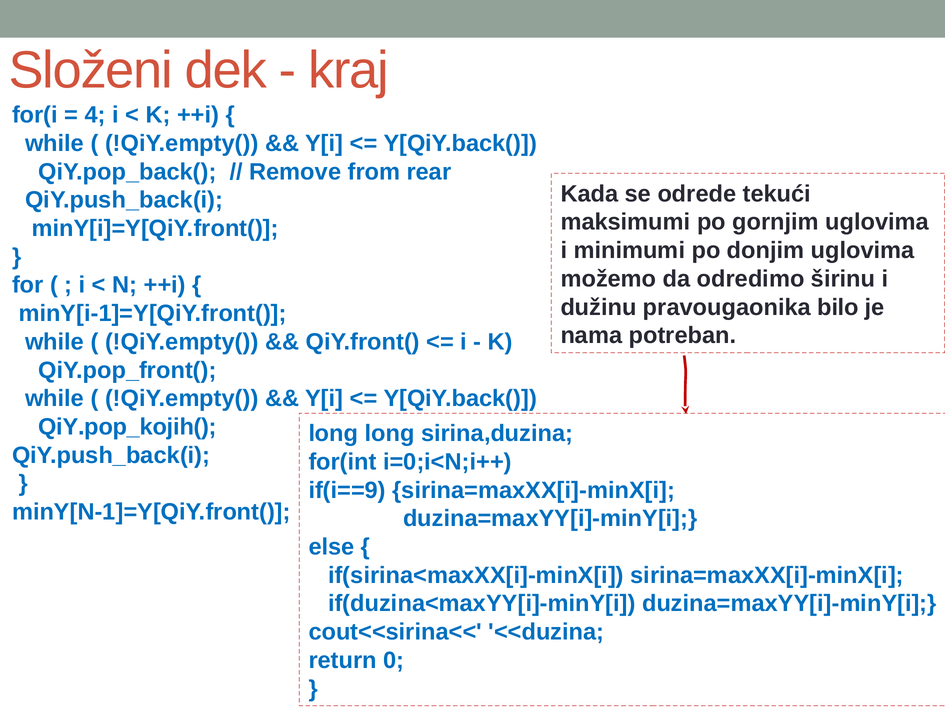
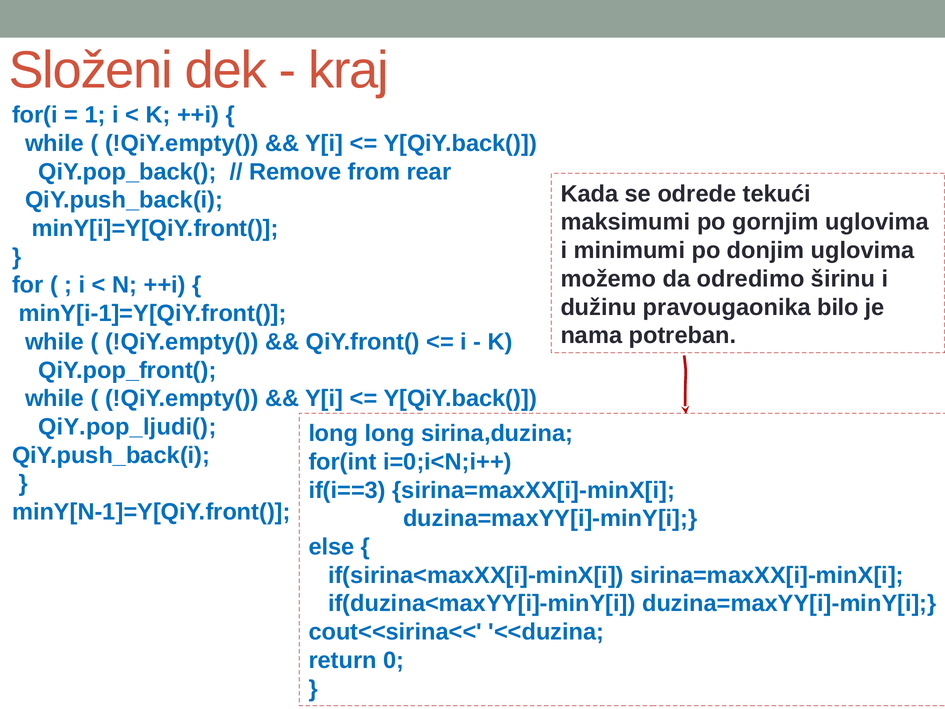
4: 4 -> 1
QiY.pop_kojih(: QiY.pop_kojih( -> QiY.pop_ljudi(
if(i==9: if(i==9 -> if(i==3
